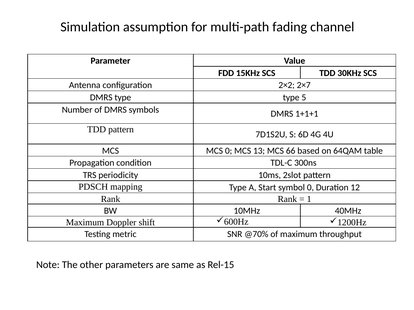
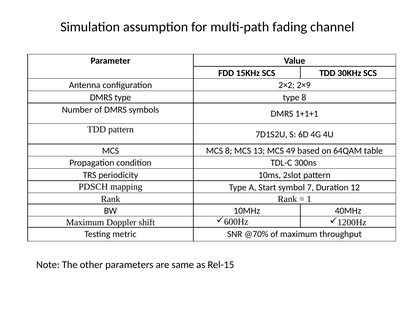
2×7: 2×7 -> 2×9
type 5: 5 -> 8
MCS 0: 0 -> 8
66: 66 -> 49
symbol 0: 0 -> 7
